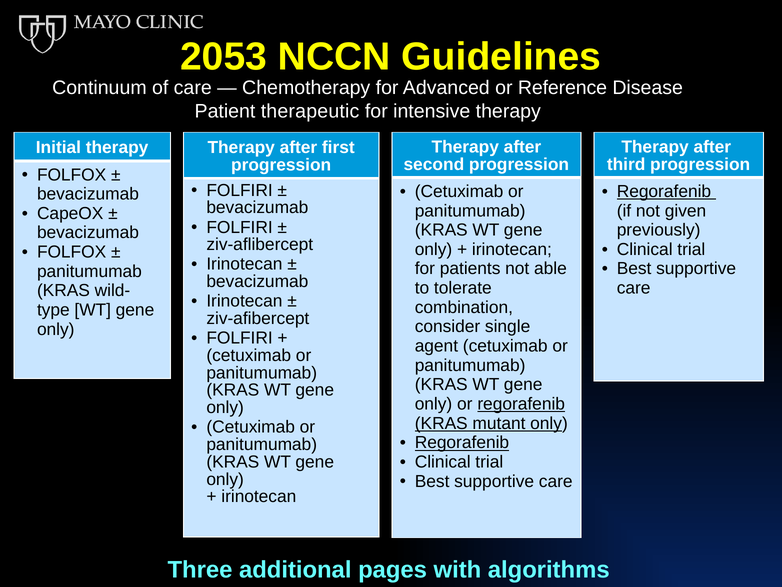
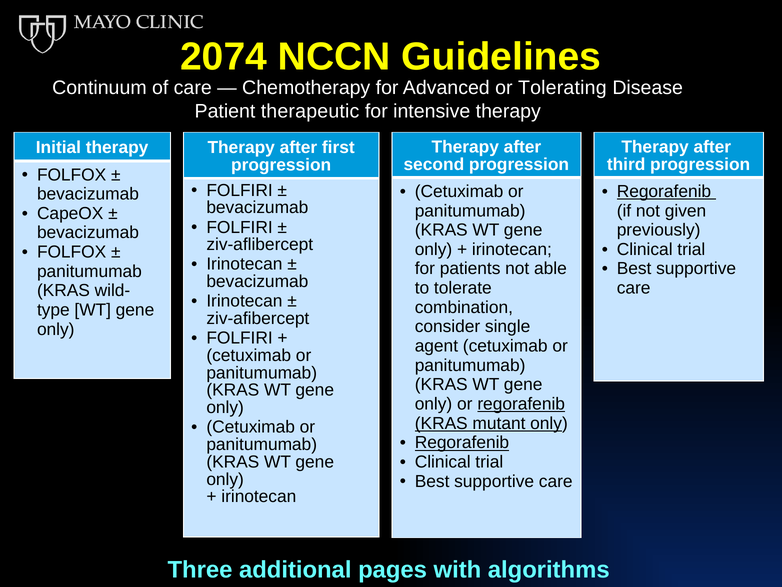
2053: 2053 -> 2074
Reference: Reference -> Tolerating
